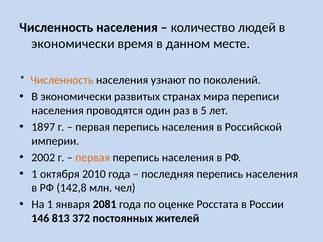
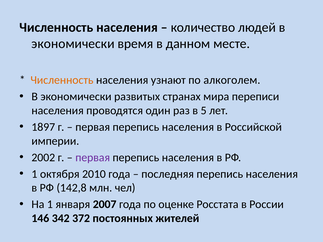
поколений: поколений -> алкоголем
первая at (93, 158) colour: orange -> purple
2081: 2081 -> 2007
813: 813 -> 342
